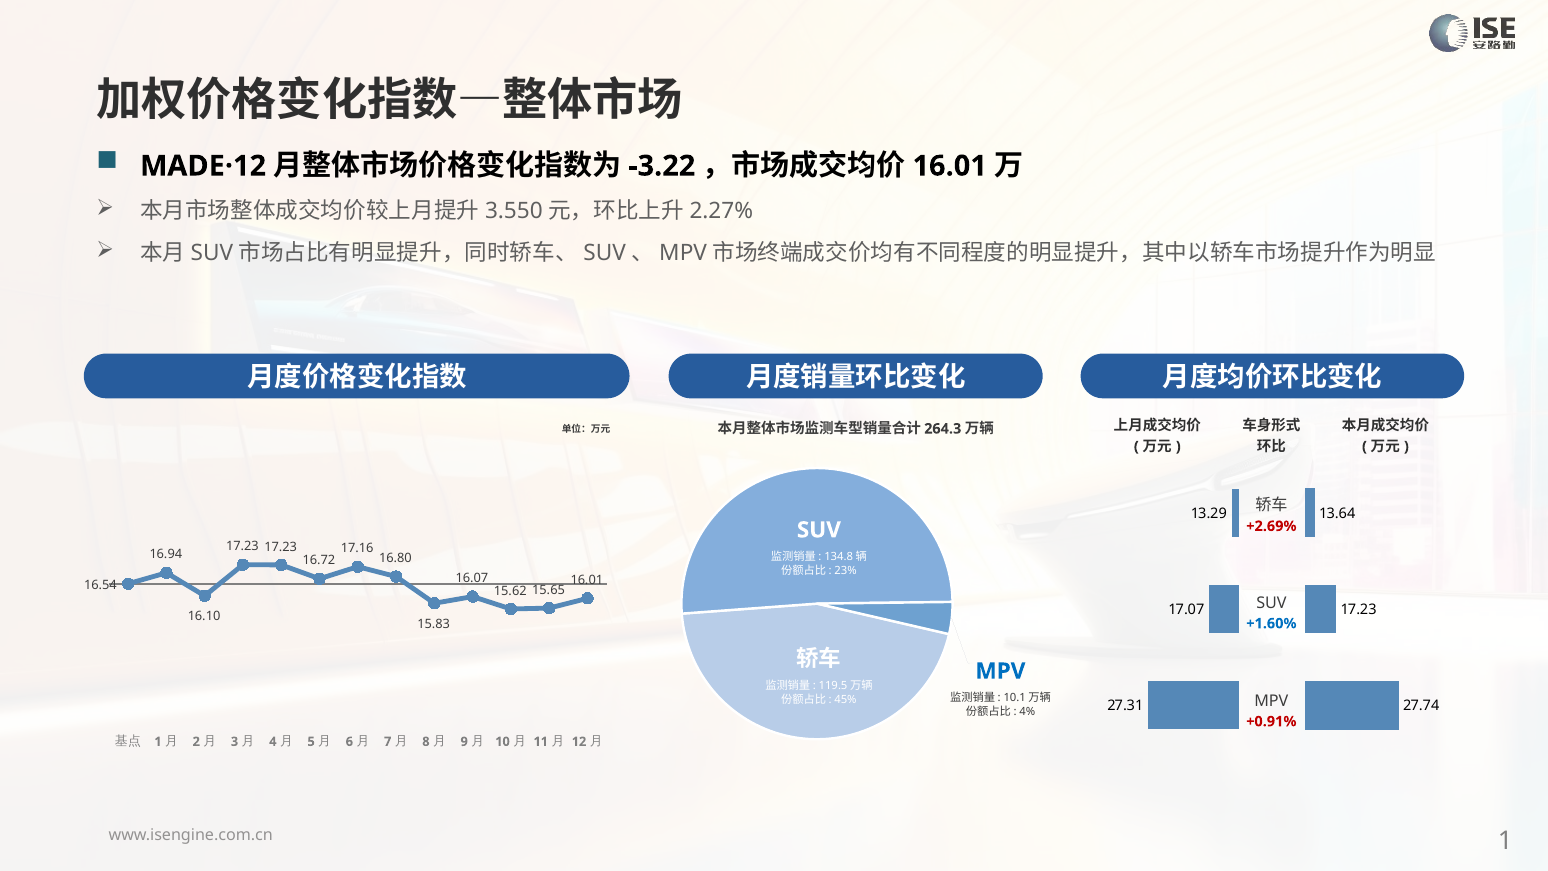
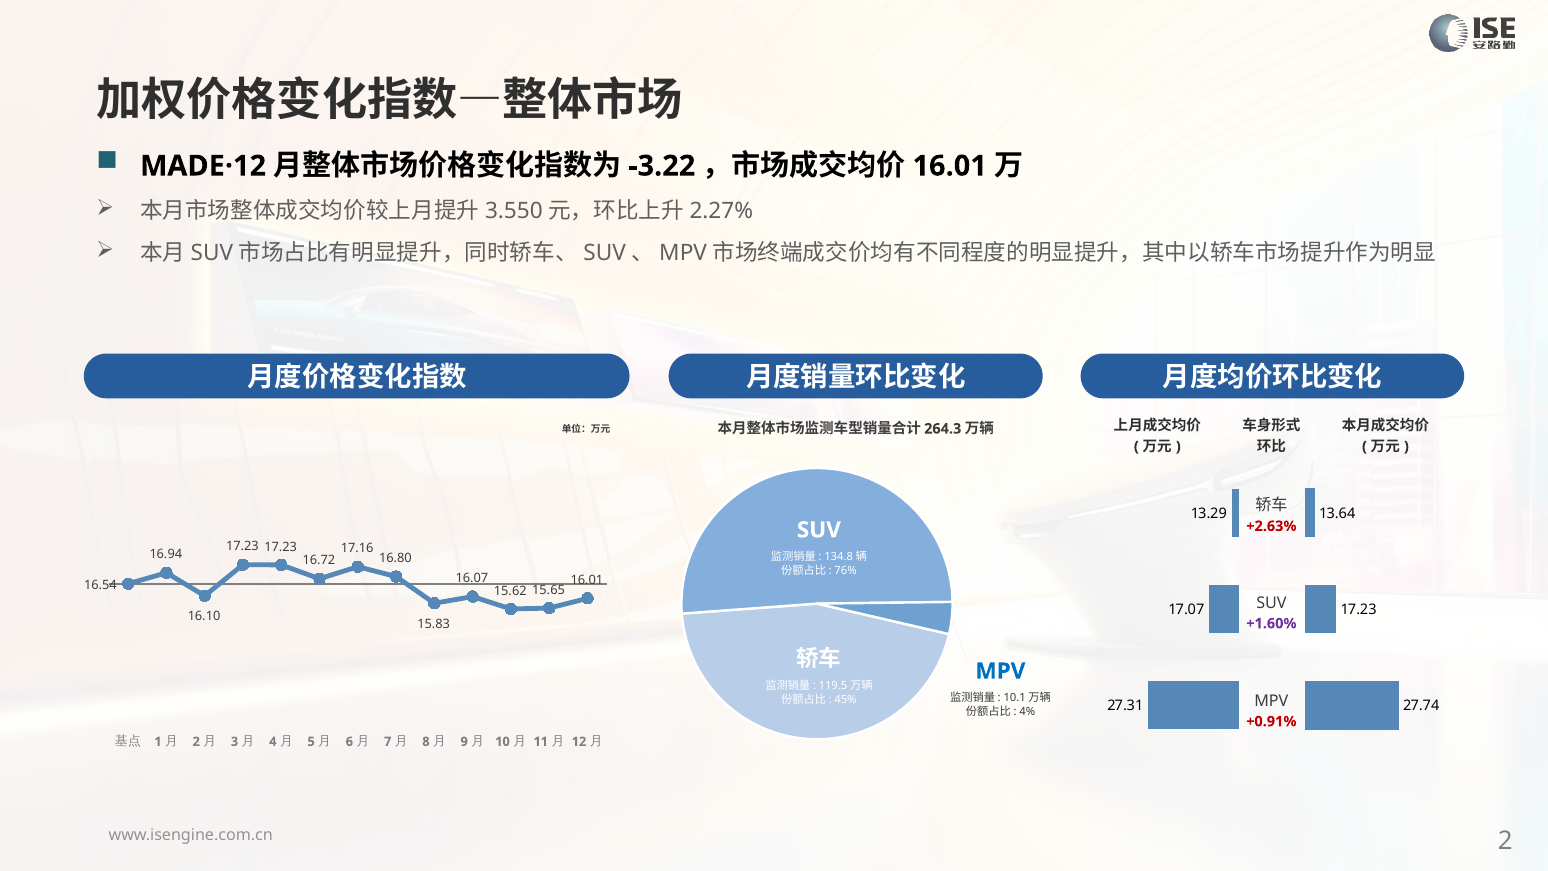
+2.69%: +2.69% -> +2.63%
23%: 23% -> 76%
+1.60% colour: blue -> purple
1 at (1505, 841): 1 -> 2
